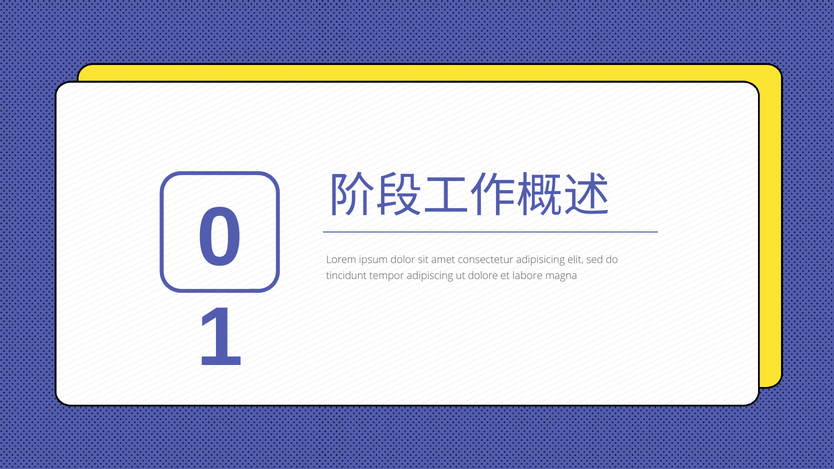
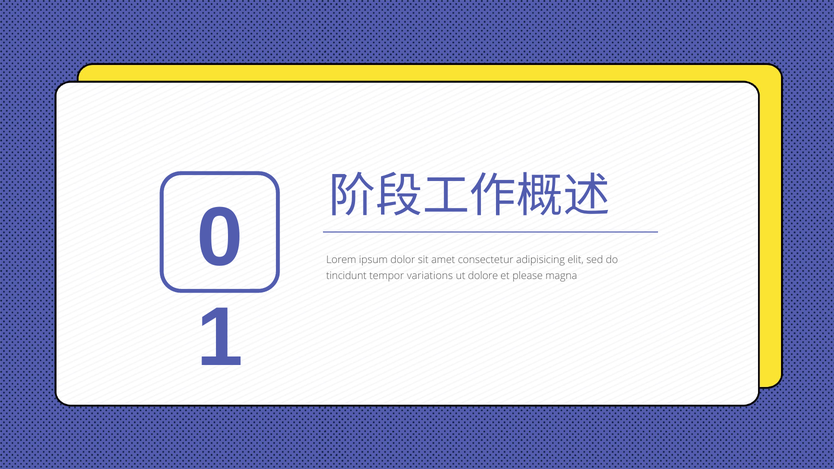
adipiscing: adipiscing -> variations
labore: labore -> please
